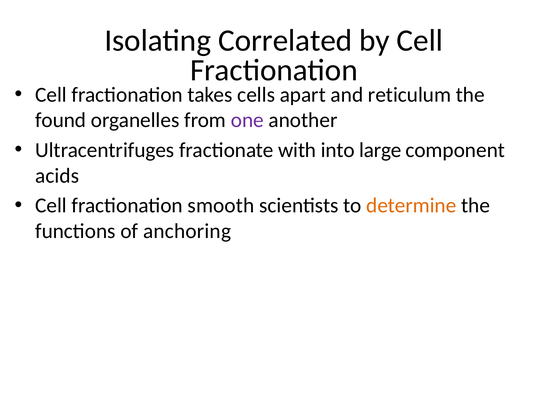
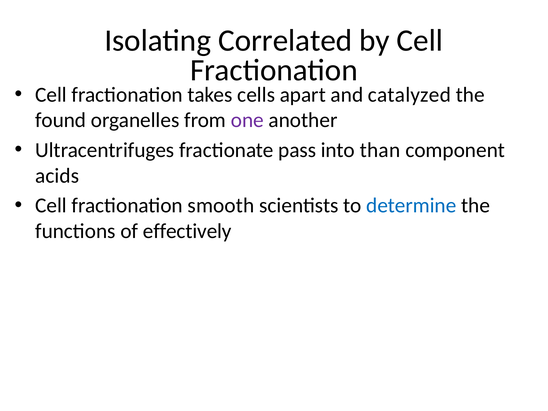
reticulum: reticulum -> catalyzed
with: with -> pass
large: large -> than
determine colour: orange -> blue
anchoring: anchoring -> effectively
